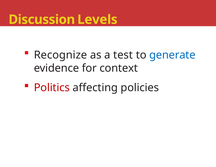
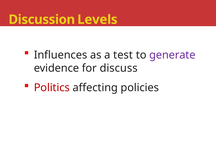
Recognize: Recognize -> Influences
generate colour: blue -> purple
context: context -> discuss
